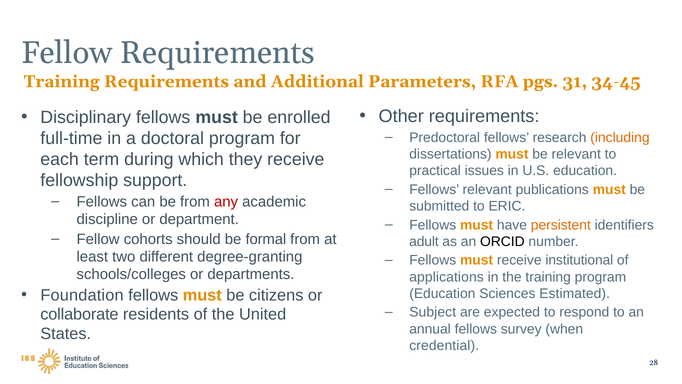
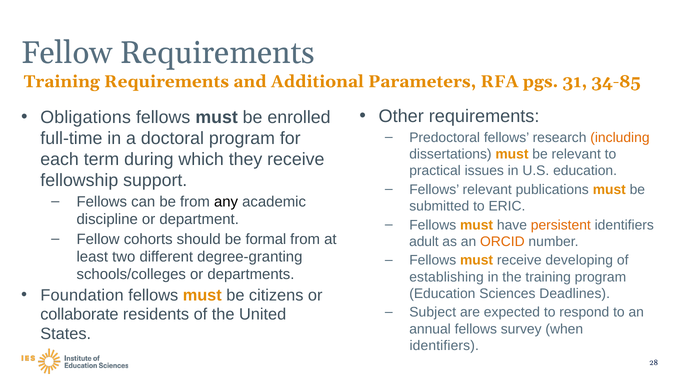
34-45: 34-45 -> 34-85
Disciplinary: Disciplinary -> Obligations
any colour: red -> black
ORCID colour: black -> orange
institutional: institutional -> developing
applications: applications -> establishing
Estimated: Estimated -> Deadlines
credential at (444, 345): credential -> identifiers
